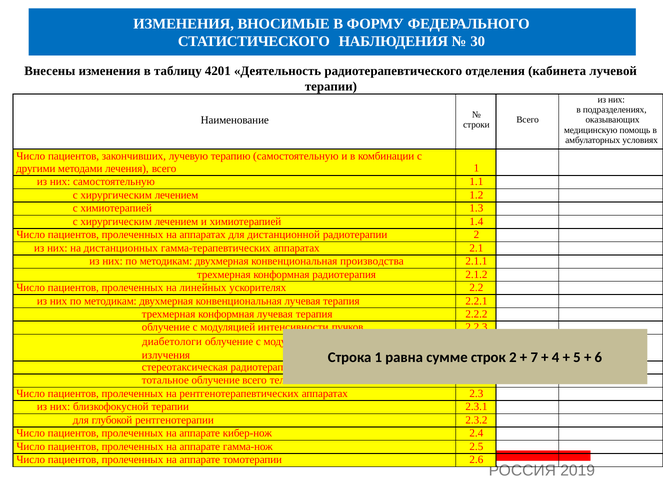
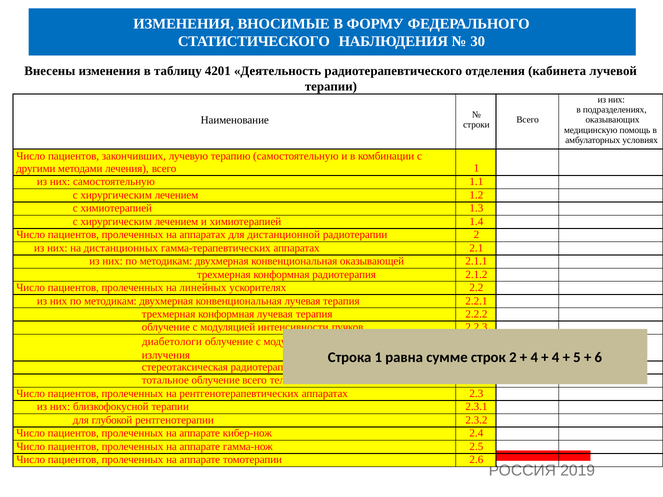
производства: производства -> оказывающей
7 at (534, 358): 7 -> 4
